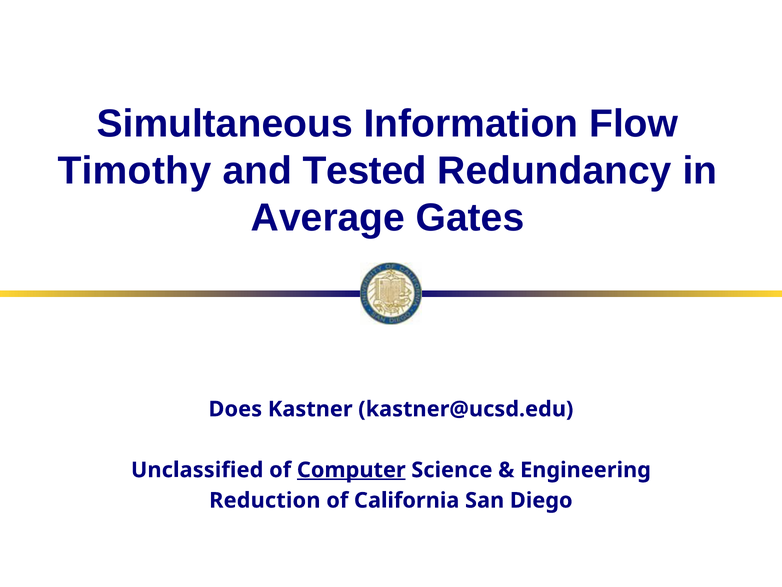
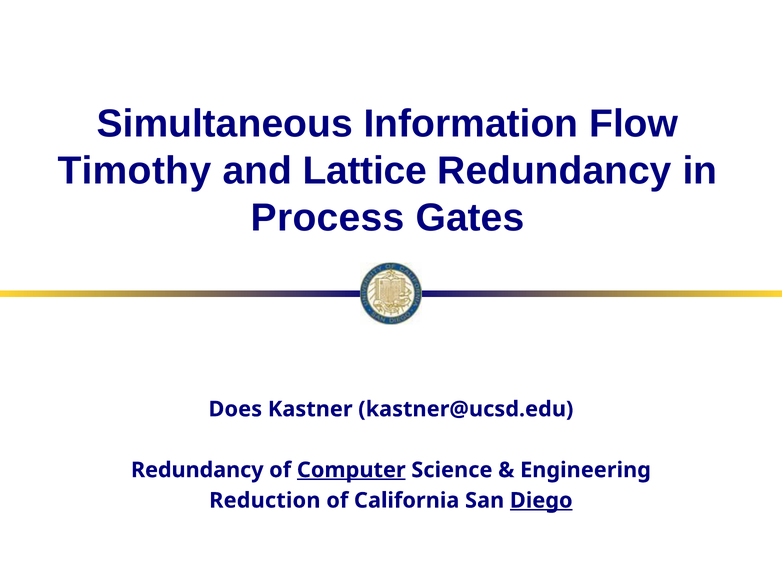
Tested: Tested -> Lattice
Average: Average -> Process
Unclassified at (197, 470): Unclassified -> Redundancy
Diego underline: none -> present
